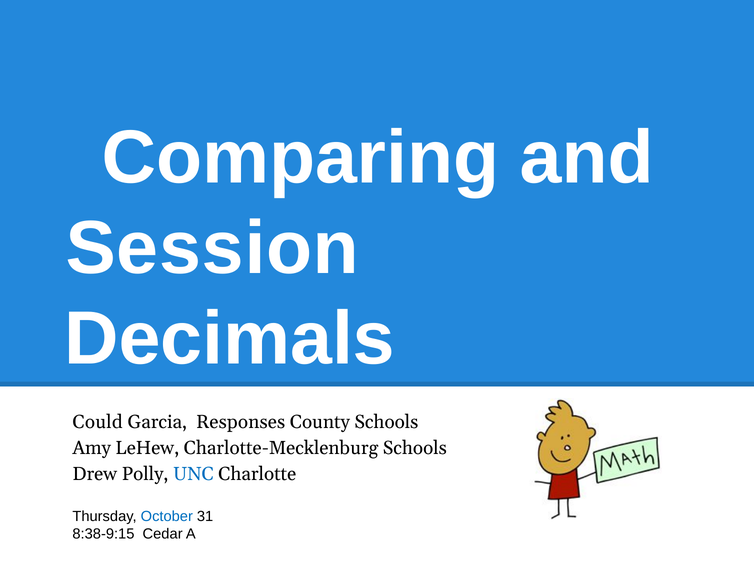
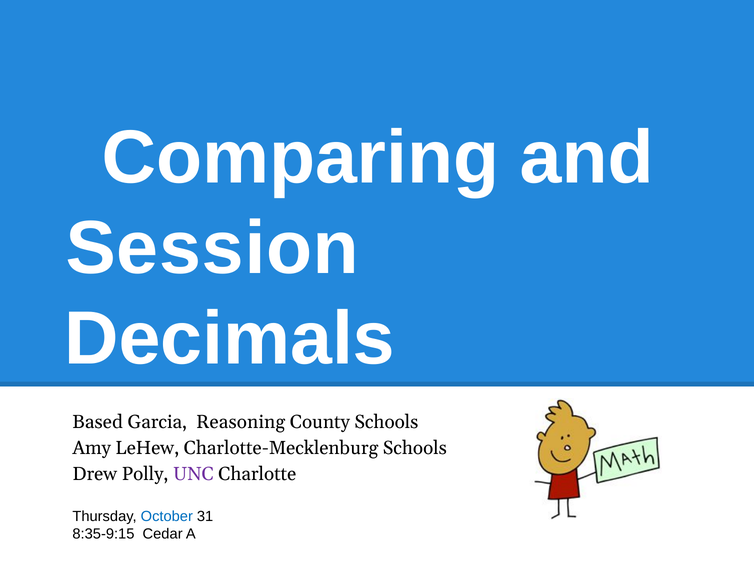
Could: Could -> Based
Responses: Responses -> Reasoning
UNC colour: blue -> purple
8:38-9:15: 8:38-9:15 -> 8:35-9:15
